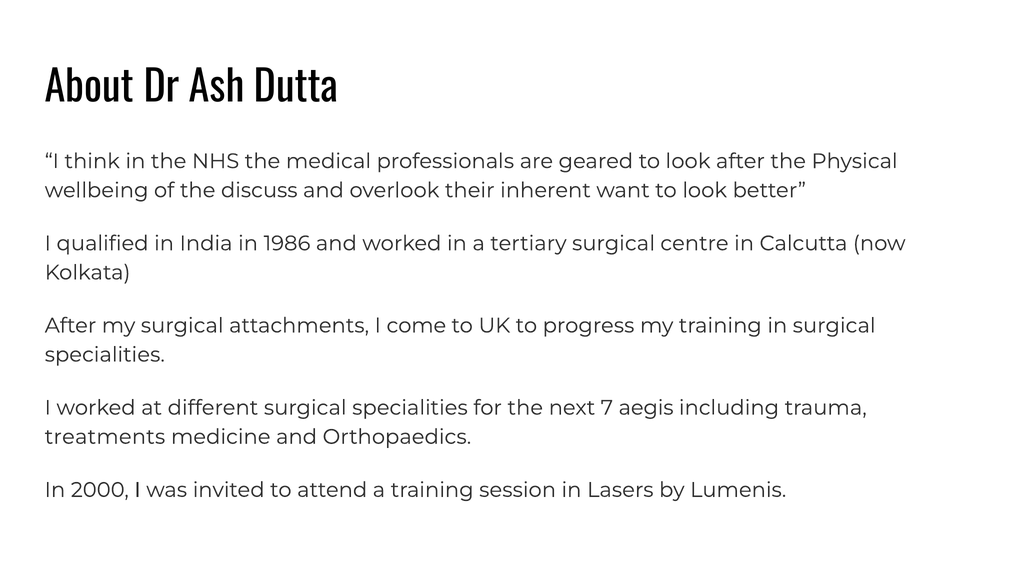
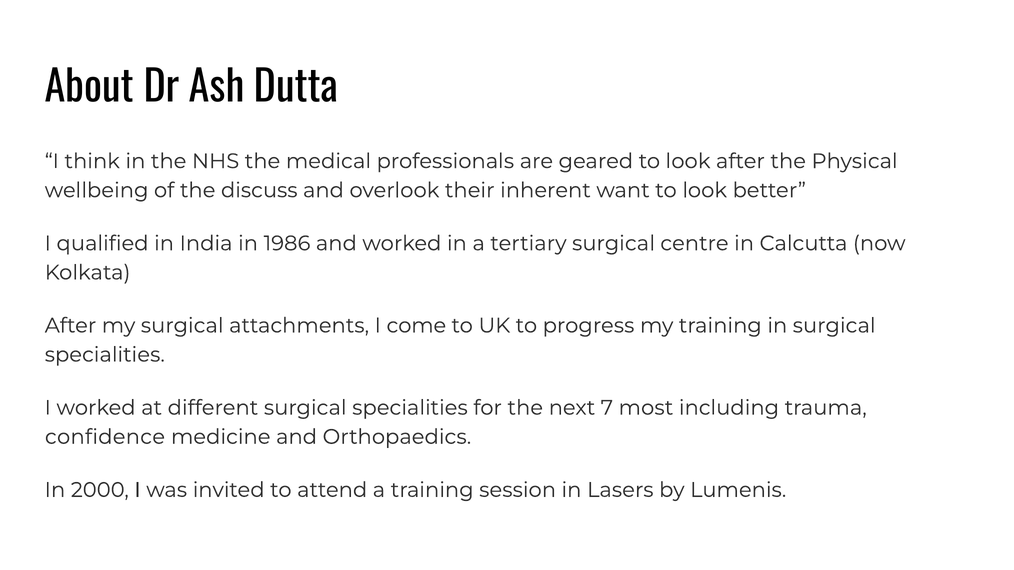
aegis: aegis -> most
treatments: treatments -> confidence
